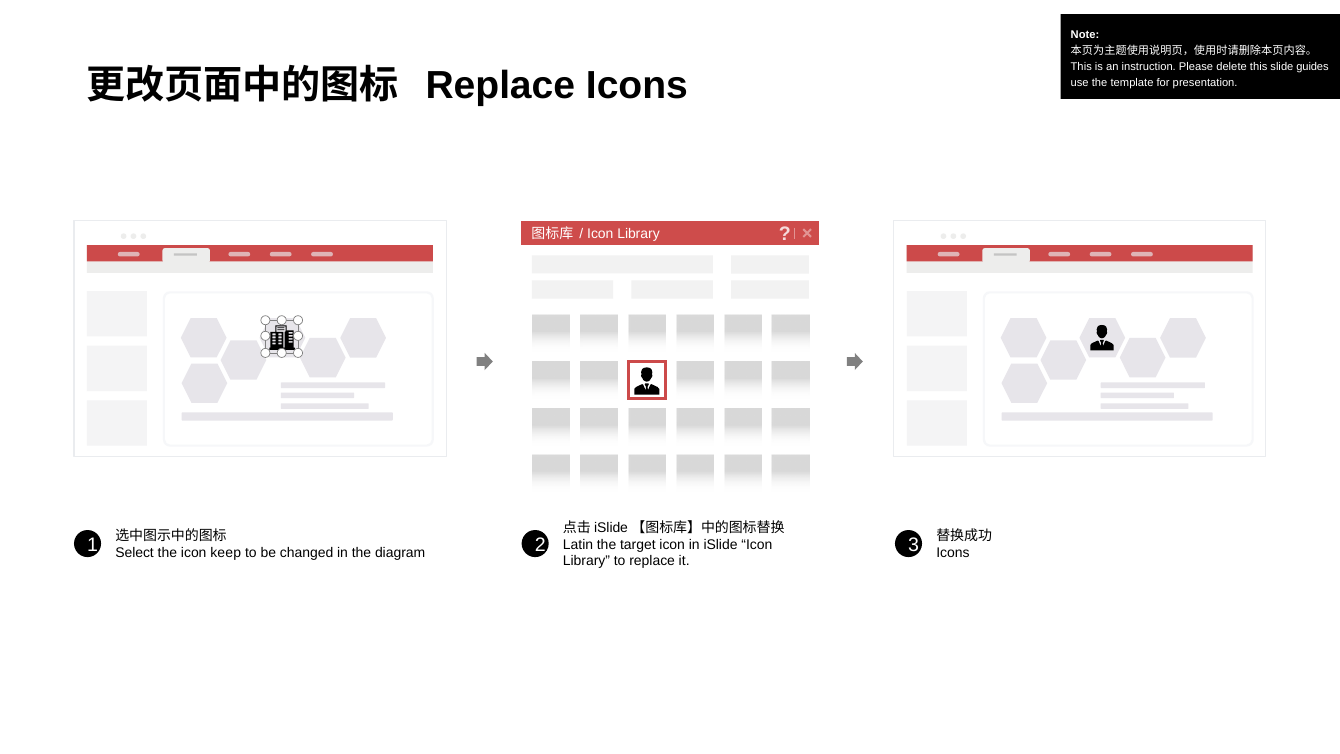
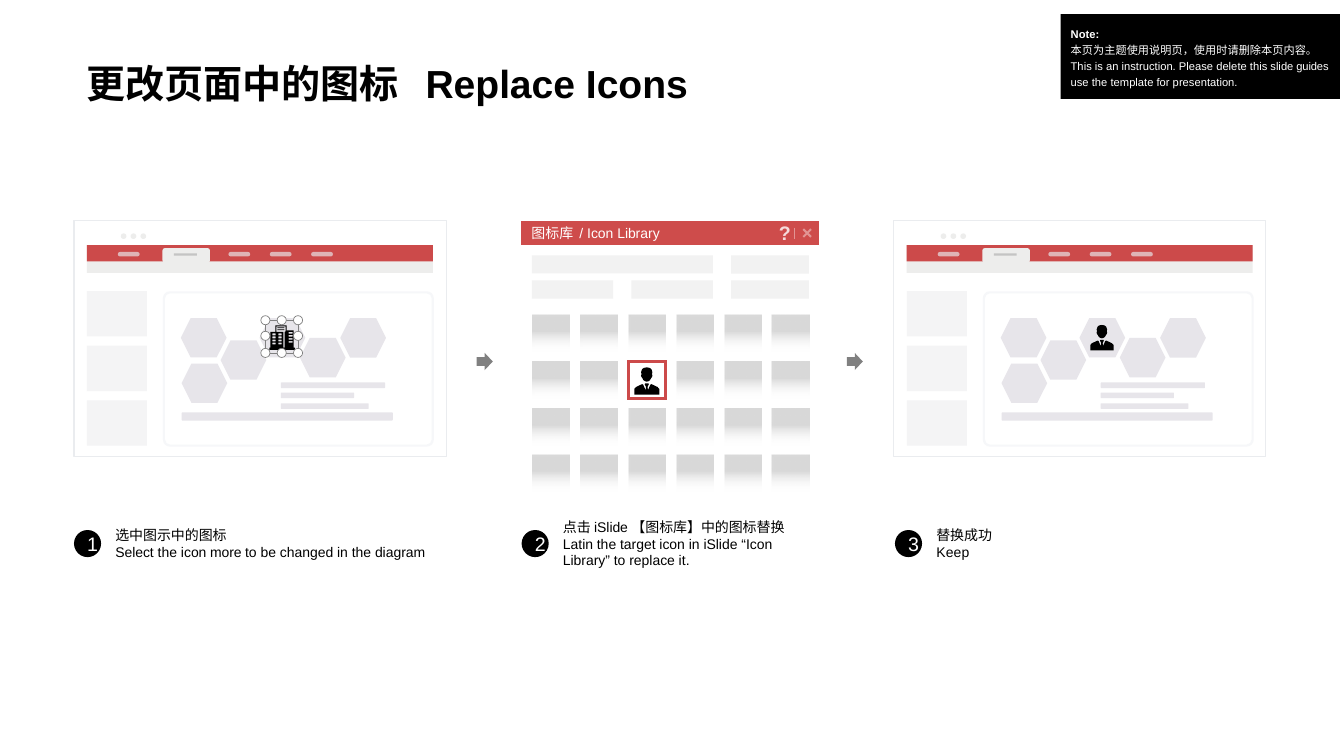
keep: keep -> more
Icons at (953, 553): Icons -> Keep
